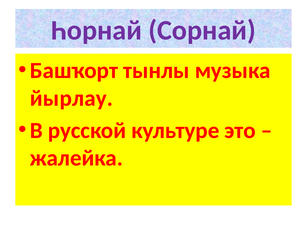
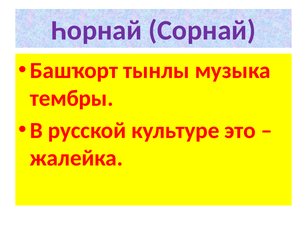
йырлау: йырлау -> тембры
